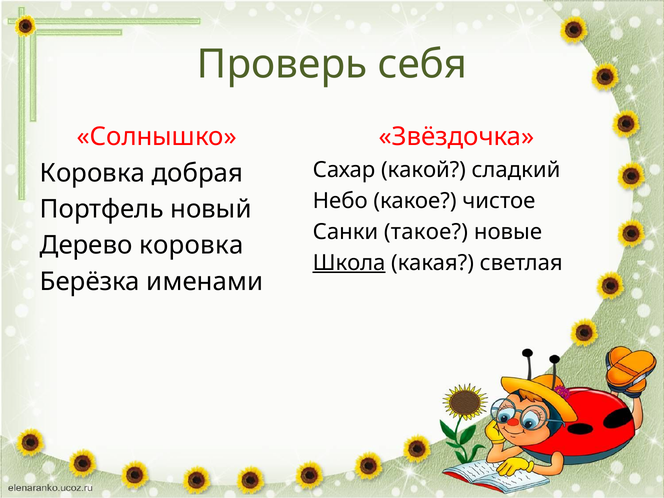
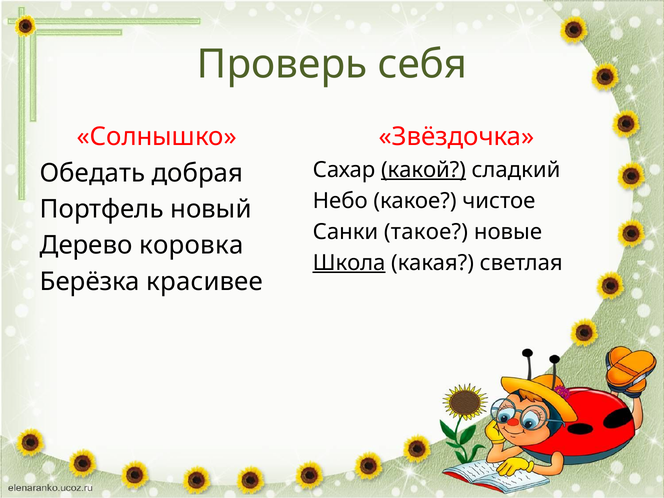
какой underline: none -> present
Коровка at (92, 173): Коровка -> Обедать
именами: именами -> красивее
